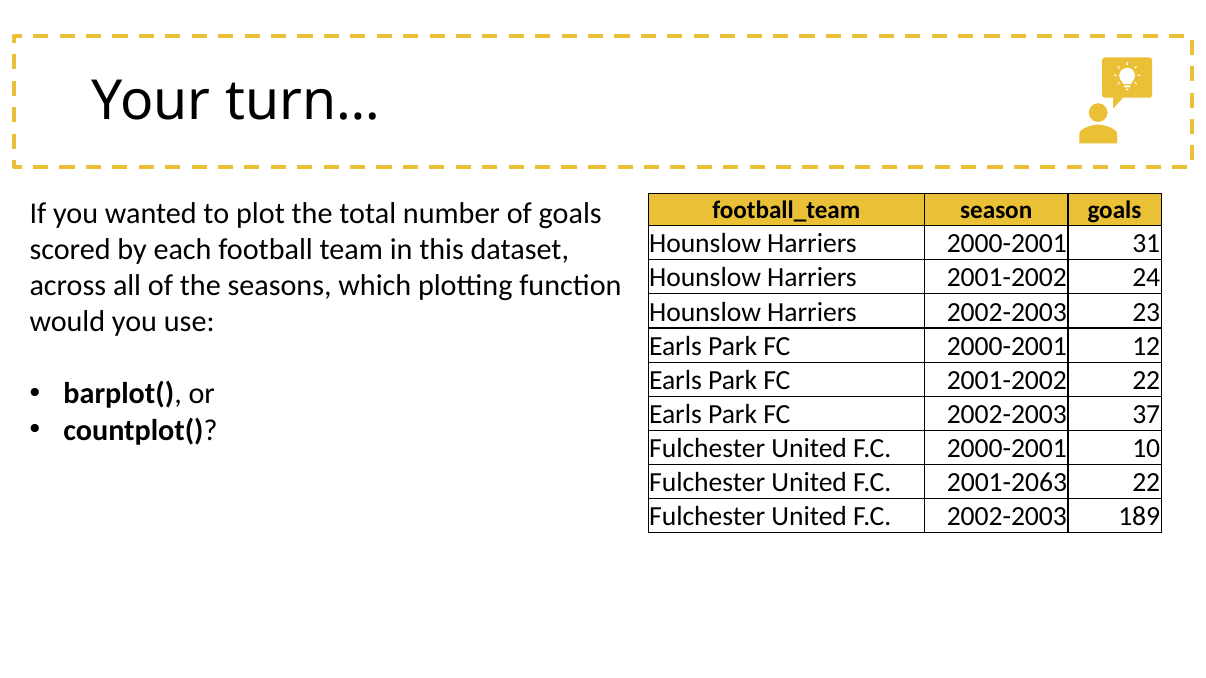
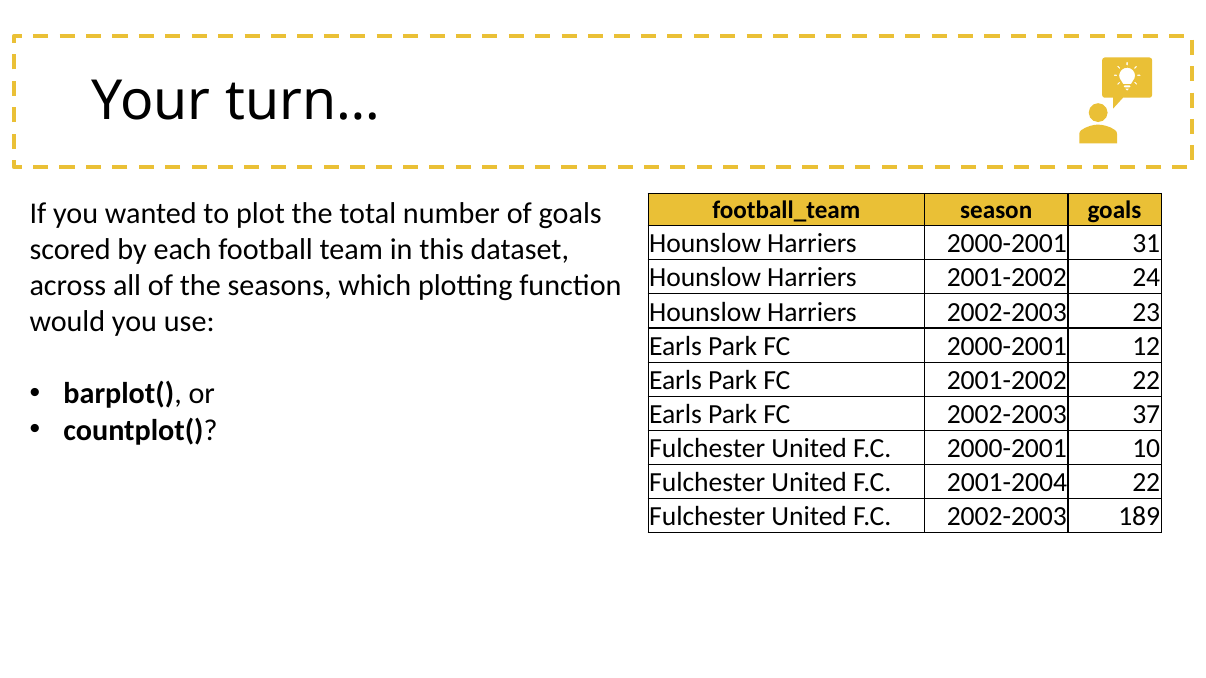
2001-2063: 2001-2063 -> 2001-2004
